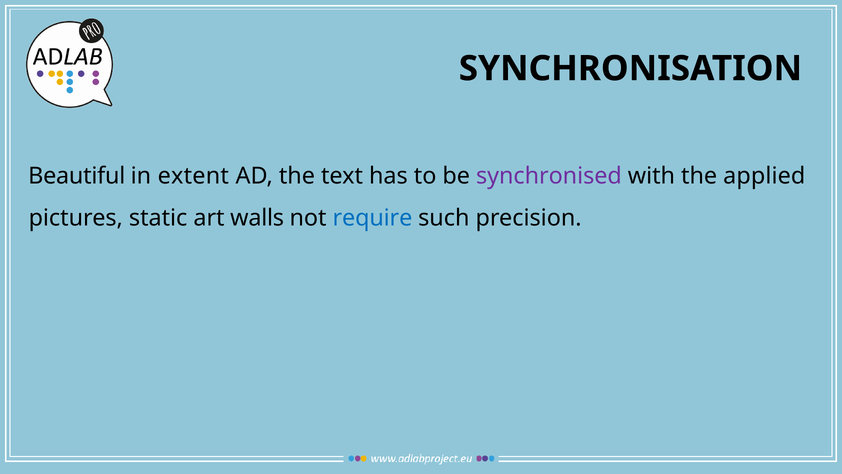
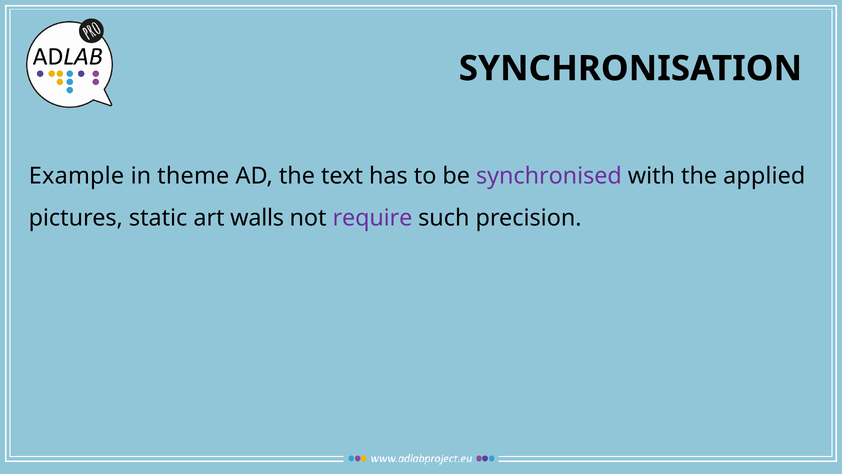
Beautiful: Beautiful -> Example
extent: extent -> theme
require colour: blue -> purple
